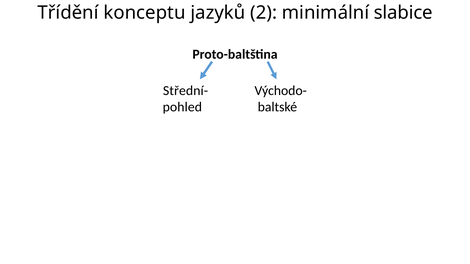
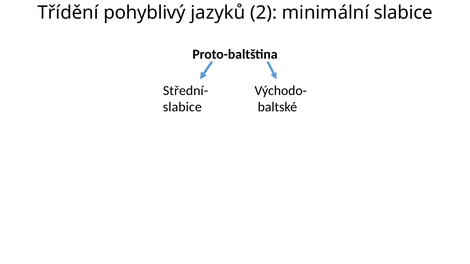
konceptu: konceptu -> pohyblivý
pohled at (182, 107): pohled -> slabice
